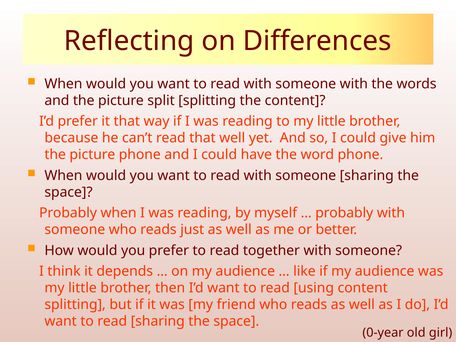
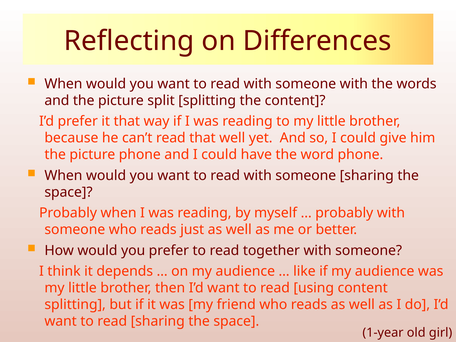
0-year: 0-year -> 1-year
